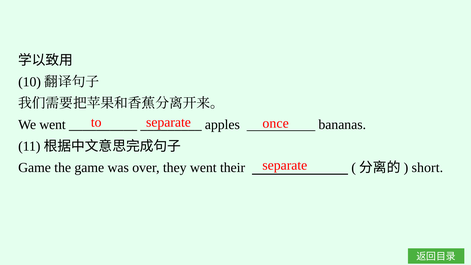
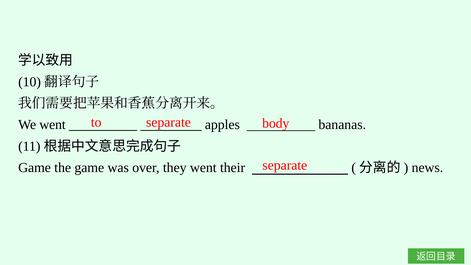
once: once -> body
short: short -> news
